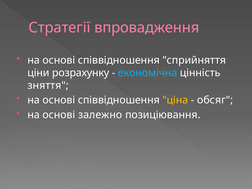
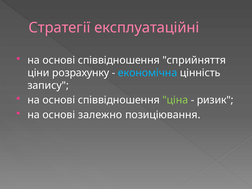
впровадження: впровадження -> експлуатаційні
зняття: зняття -> запису
ціна colour: yellow -> light green
обсяг: обсяг -> ризик
